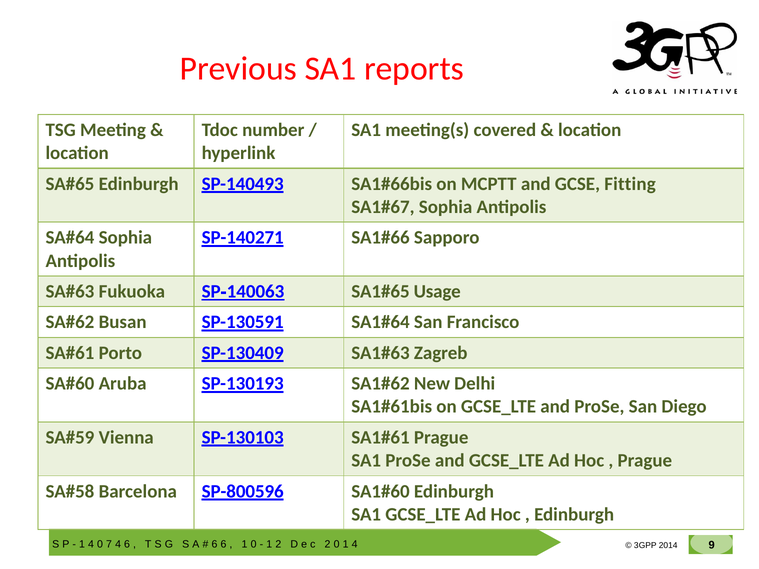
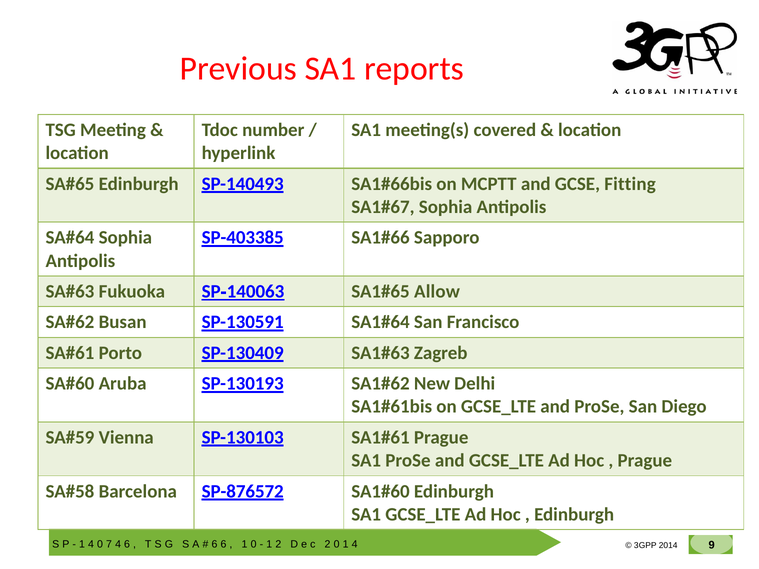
SP-140271: SP-140271 -> SP-403385
Usage: Usage -> Allow
SP-800596: SP-800596 -> SP-876572
